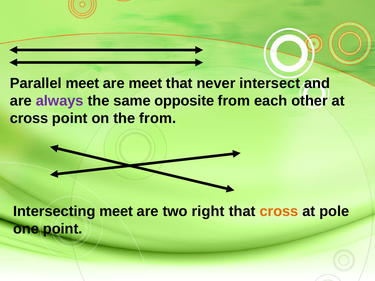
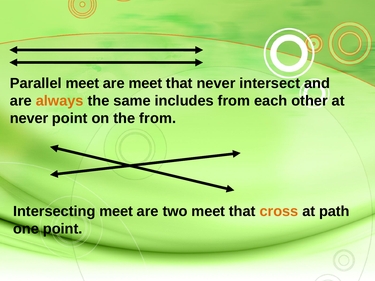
always colour: purple -> orange
opposite: opposite -> includes
cross at (29, 118): cross -> never
two right: right -> meet
pole: pole -> path
